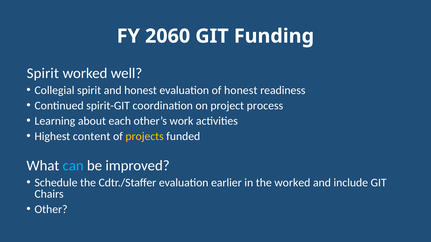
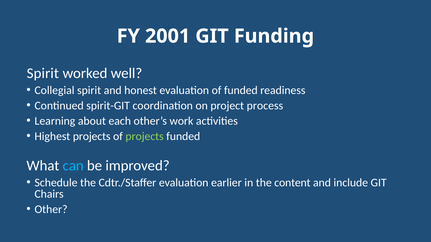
2060: 2060 -> 2001
of honest: honest -> funded
Highest content: content -> projects
projects at (145, 137) colour: yellow -> light green
the worked: worked -> content
